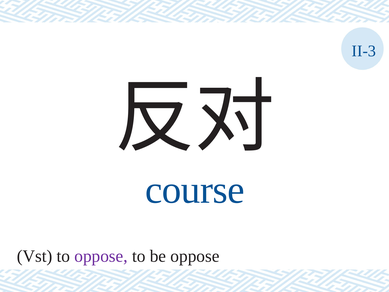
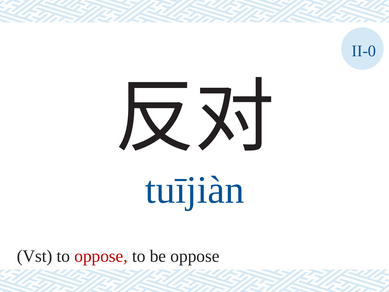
II-3: II-3 -> II-0
course: course -> tuījiàn
oppose at (101, 256) colour: purple -> red
